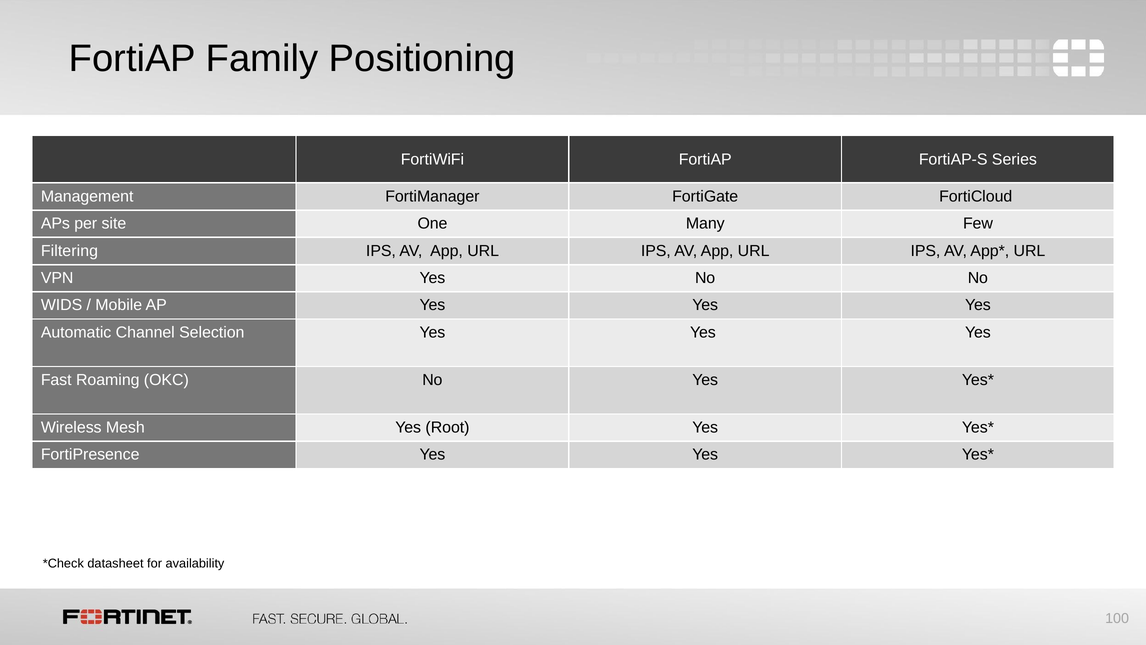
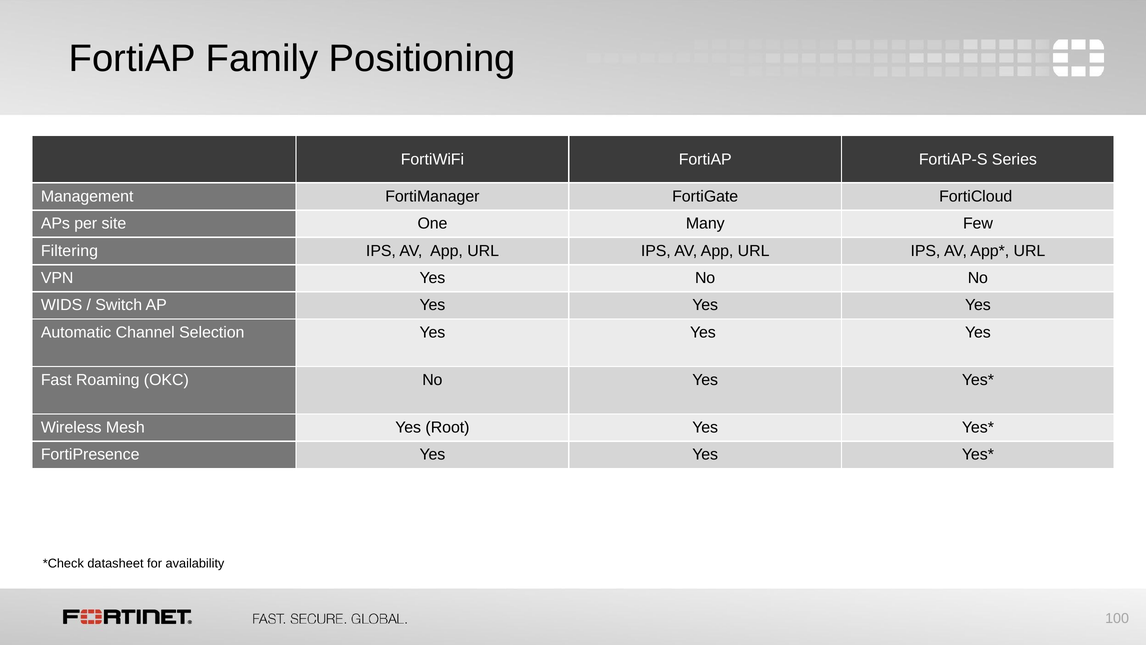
Mobile: Mobile -> Switch
